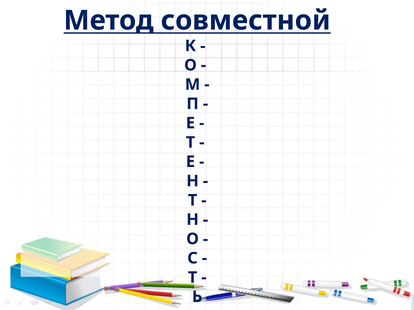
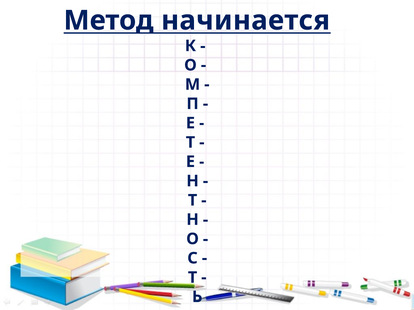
совместной: совместной -> начинается
